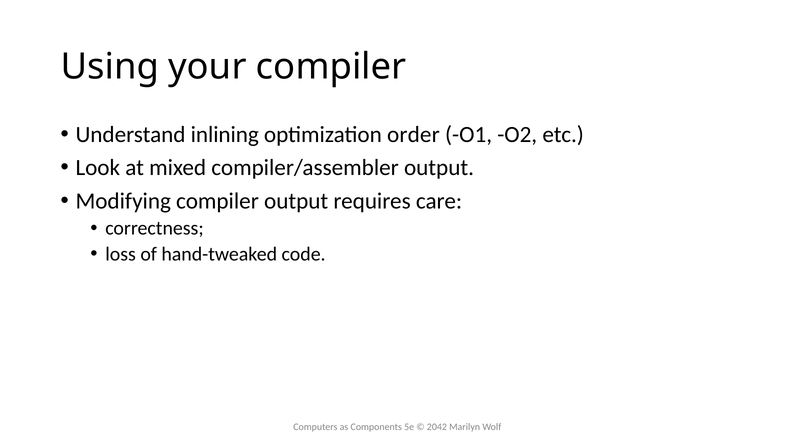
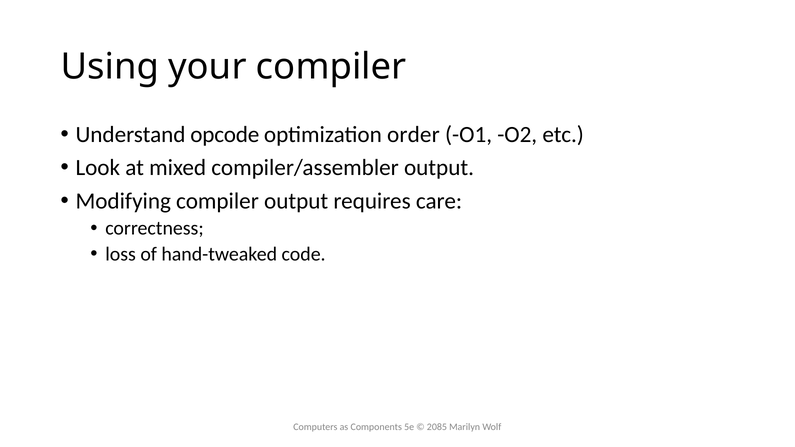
inlining: inlining -> opcode
2042: 2042 -> 2085
